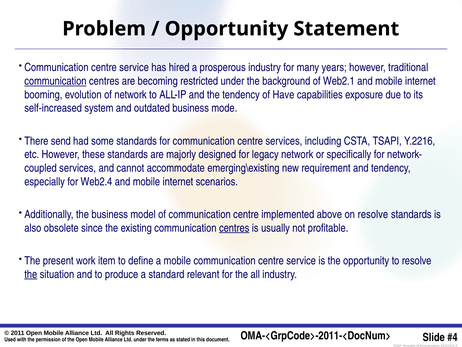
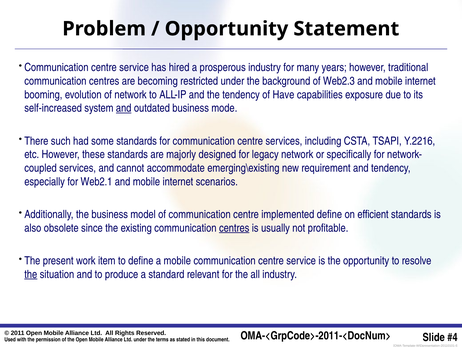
communication at (55, 81) underline: present -> none
Web2.1: Web2.1 -> Web2.3
and at (124, 108) underline: none -> present
send: send -> such
Web2.4: Web2.4 -> Web2.1
implemented above: above -> define
on resolve: resolve -> efficient
